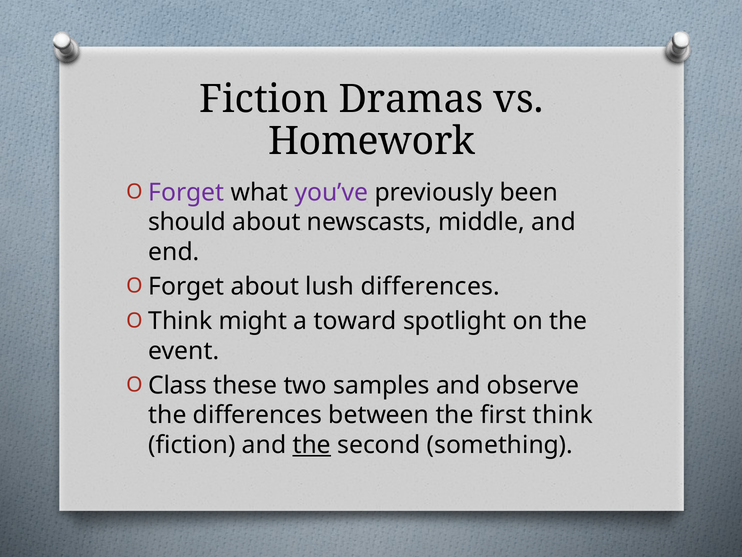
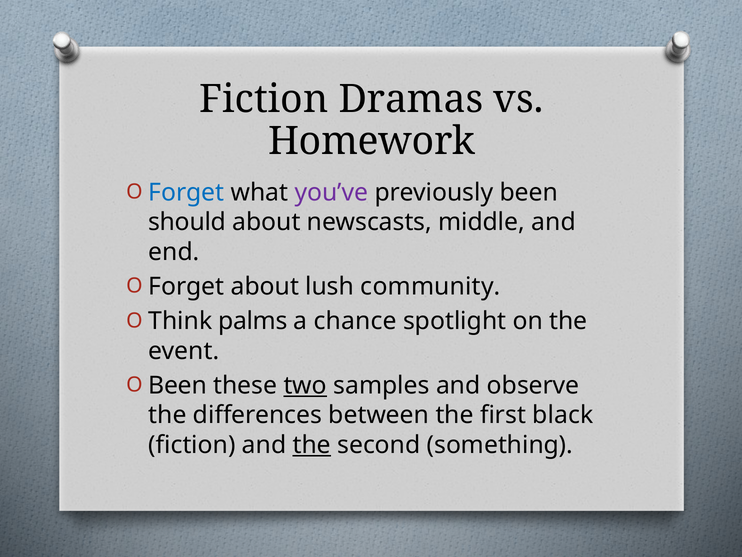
Forget at (186, 192) colour: purple -> blue
lush differences: differences -> community
might: might -> palms
toward: toward -> chance
Class at (178, 385): Class -> Been
two underline: none -> present
first think: think -> black
